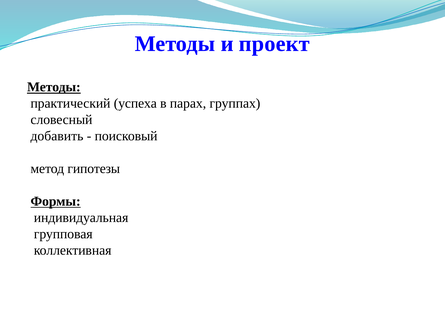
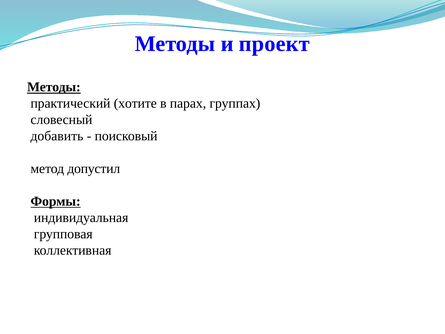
успеха: успеха -> хотите
гипотезы: гипотезы -> допустил
